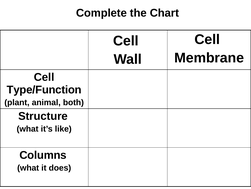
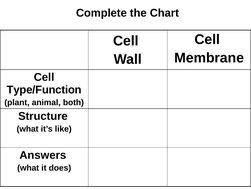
Columns: Columns -> Answers
